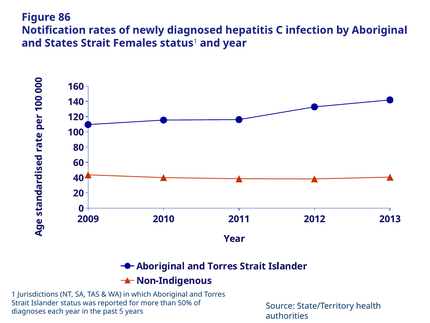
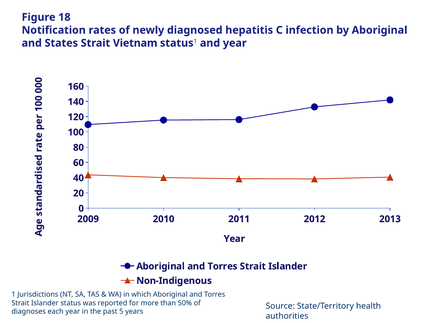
86: 86 -> 18
Females: Females -> Vietnam
